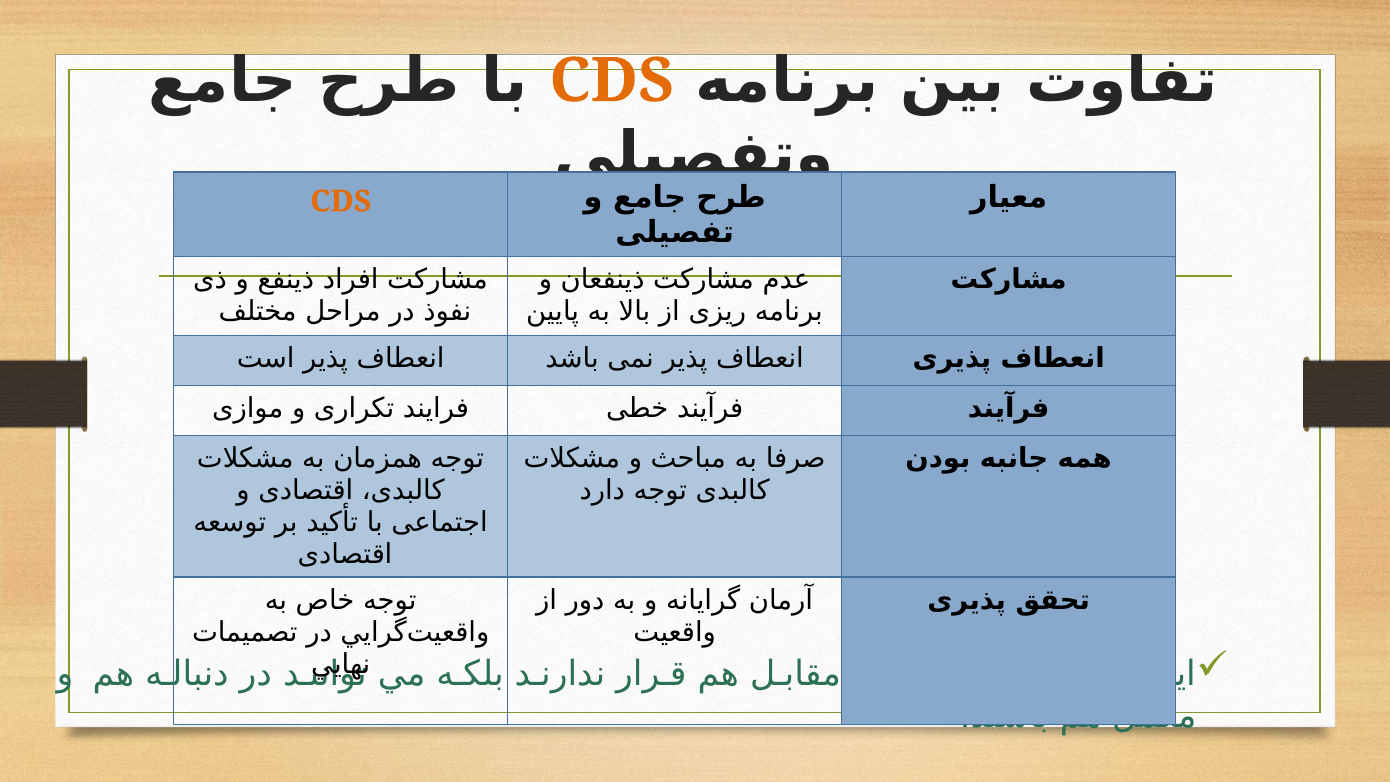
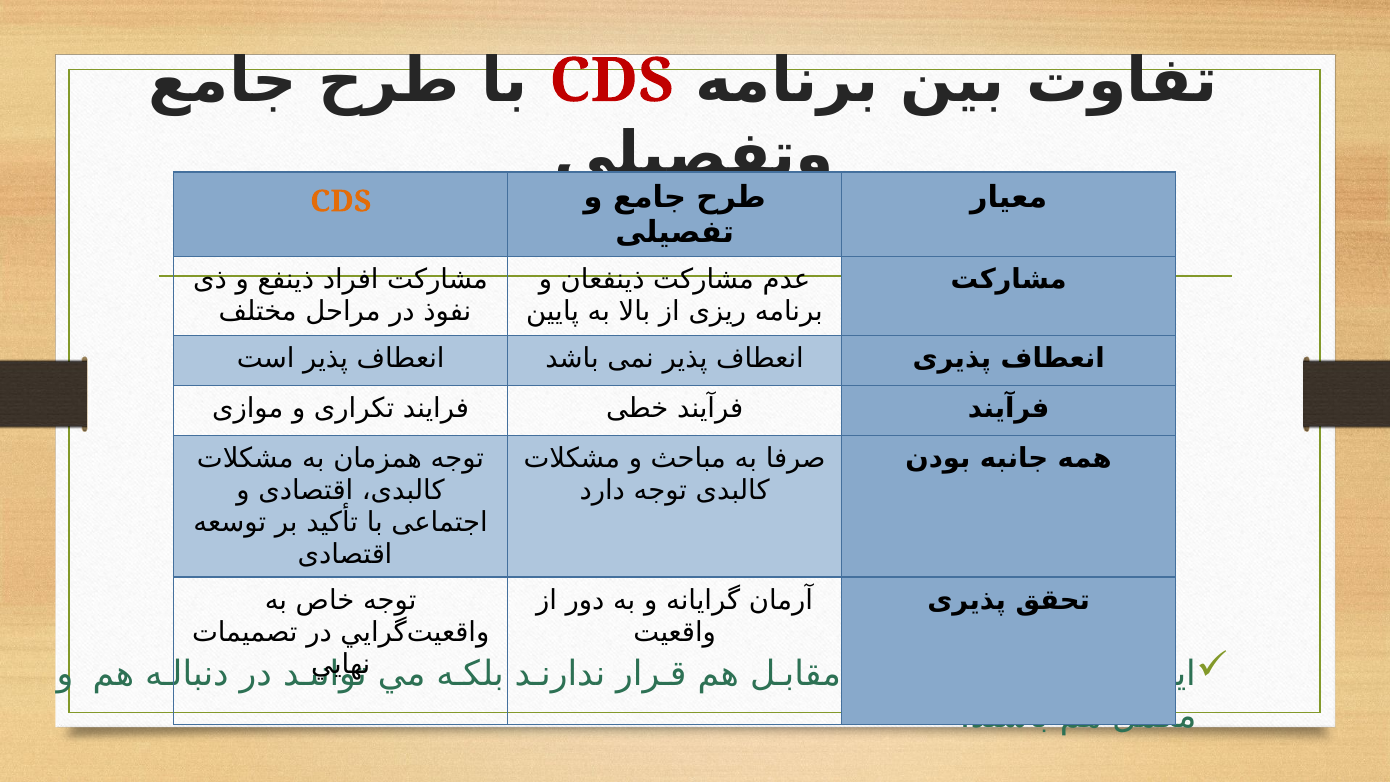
CDS at (612, 81) colour: orange -> red
